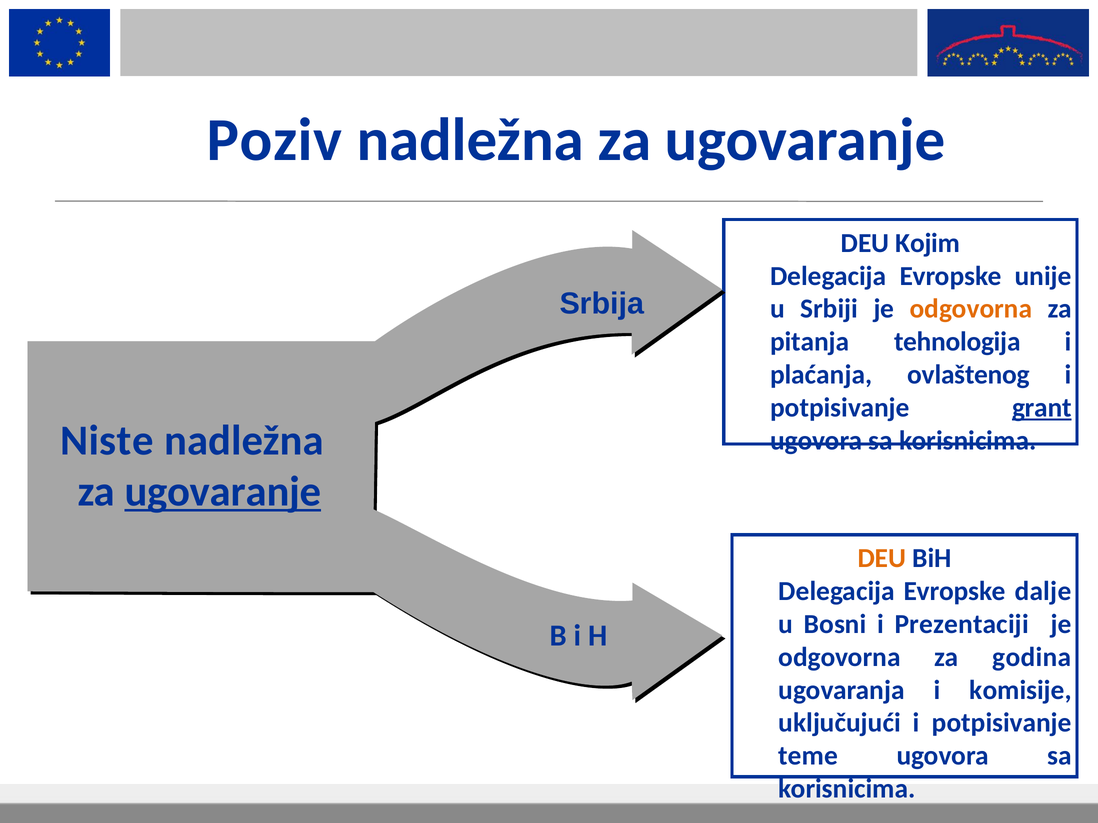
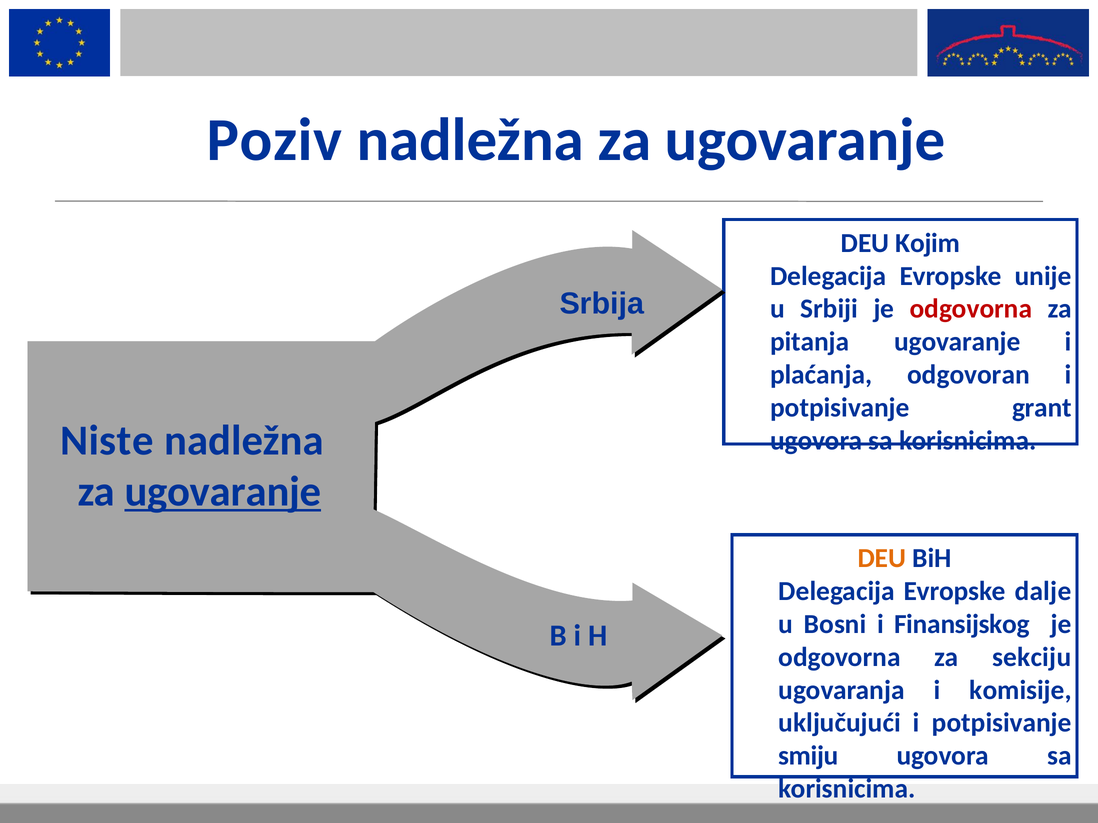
odgovorna at (971, 309) colour: orange -> red
pitanja tehnologija: tehnologija -> ugovaranje
ovlaštenog: ovlaštenog -> odgovoran
grant underline: present -> none
Prezentaciji: Prezentaciji -> Finansijskog
godina: godina -> sekciju
teme: teme -> smiju
